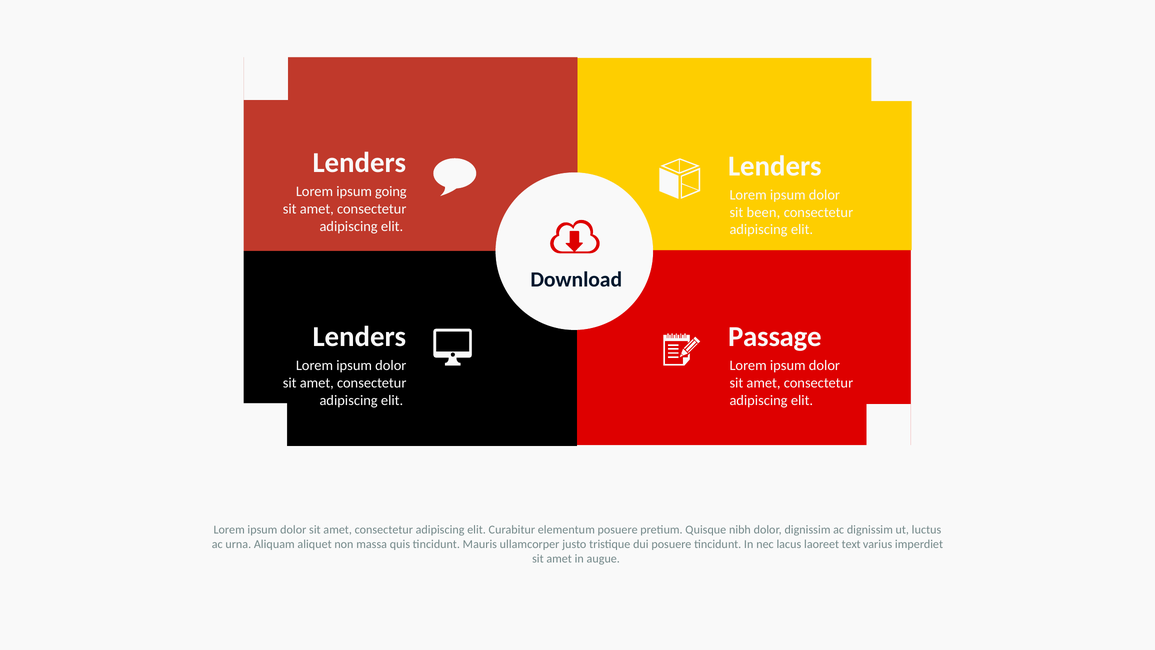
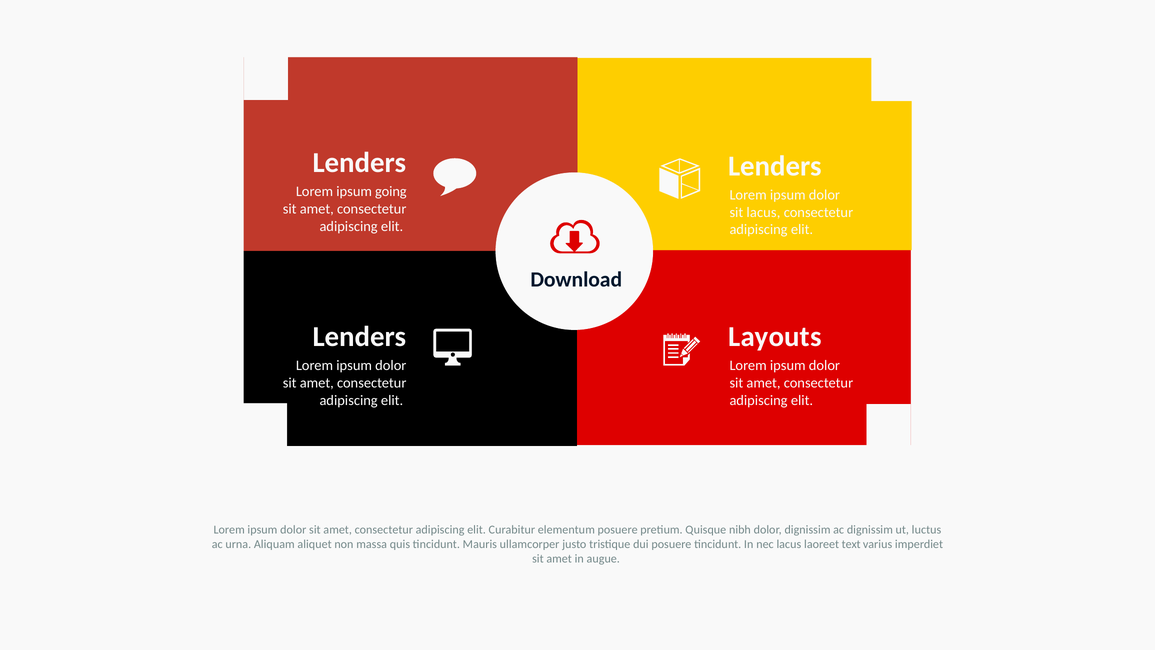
sit been: been -> lacus
Passage: Passage -> Layouts
